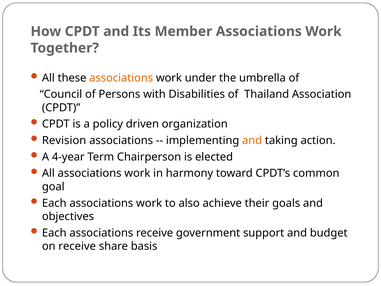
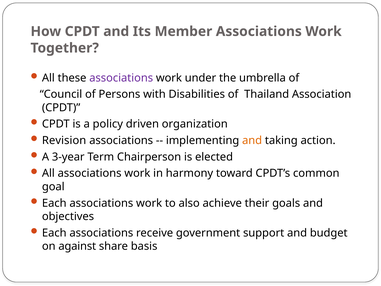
associations at (121, 78) colour: orange -> purple
4-year: 4-year -> 3-year
on receive: receive -> against
